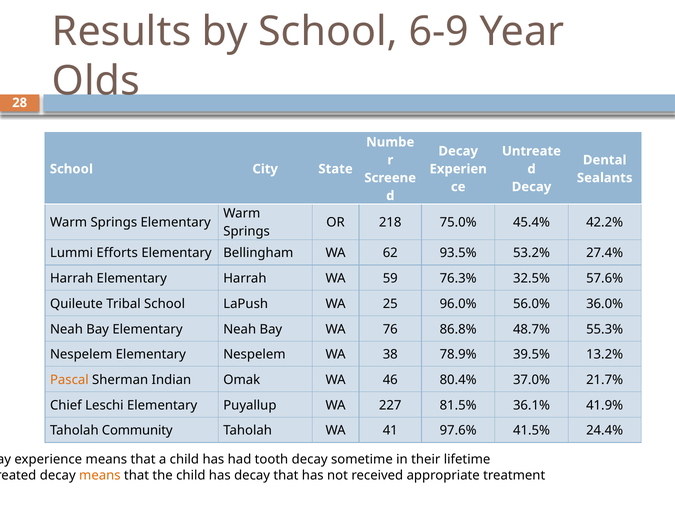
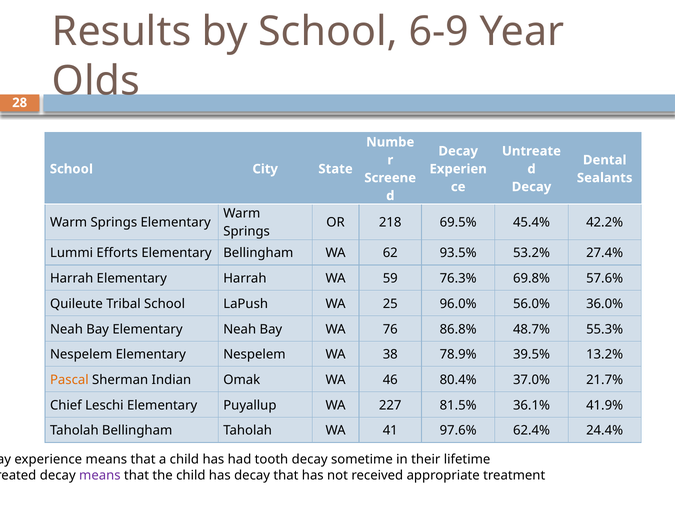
75.0%: 75.0% -> 69.5%
32.5%: 32.5% -> 69.8%
Taholah Community: Community -> Bellingham
41.5%: 41.5% -> 62.4%
means at (100, 476) colour: orange -> purple
